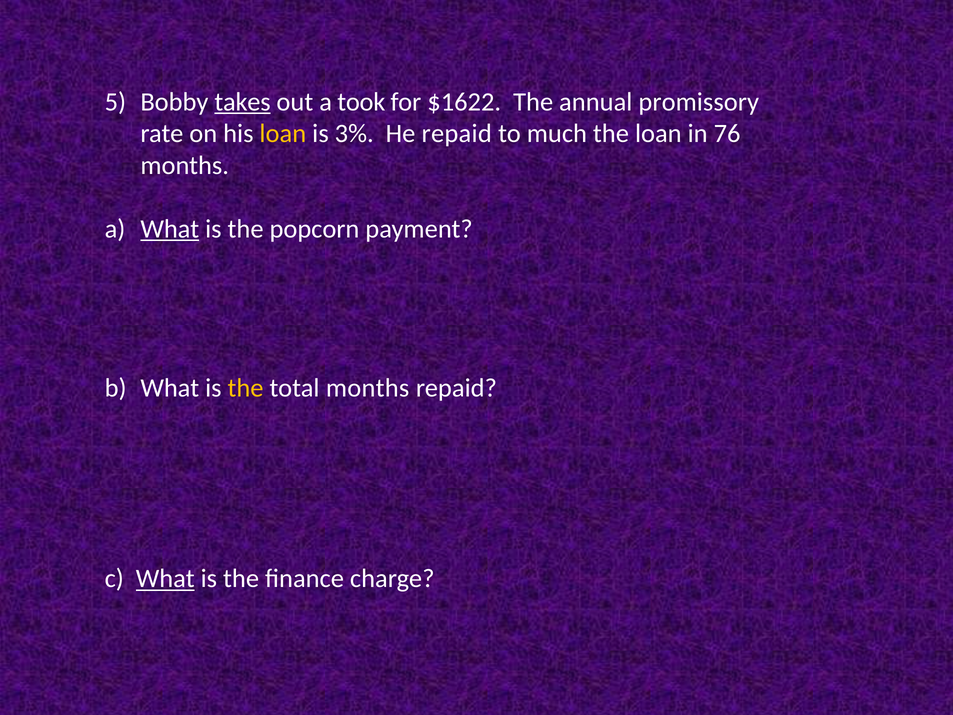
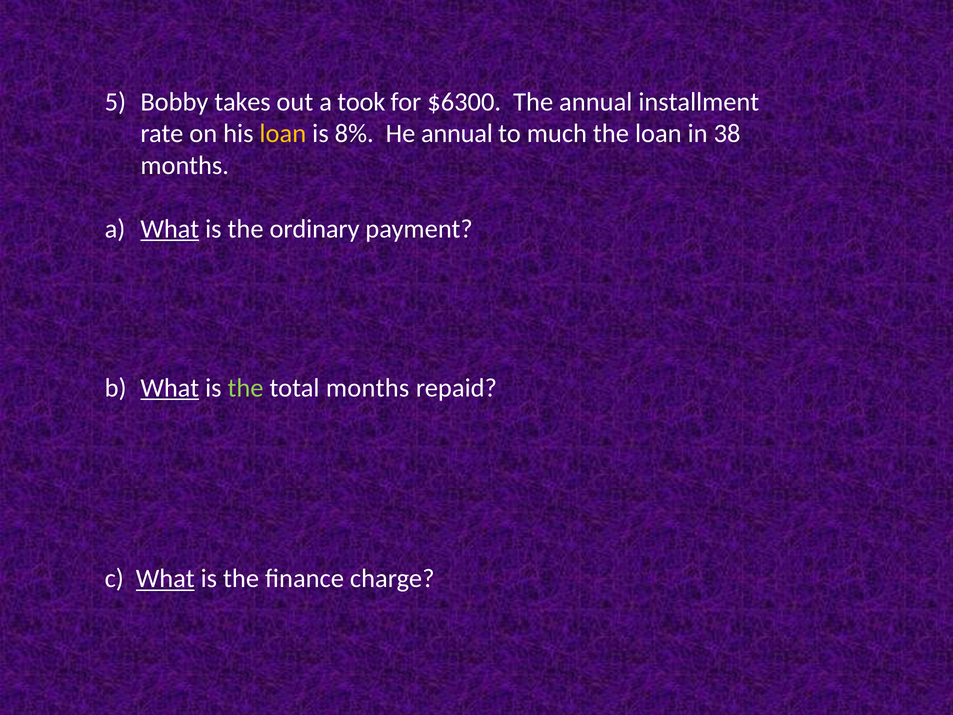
takes underline: present -> none
$1622: $1622 -> $6300
promissory: promissory -> installment
3%: 3% -> 8%
He repaid: repaid -> annual
76: 76 -> 38
popcorn: popcorn -> ordinary
What at (170, 388) underline: none -> present
the at (246, 388) colour: yellow -> light green
